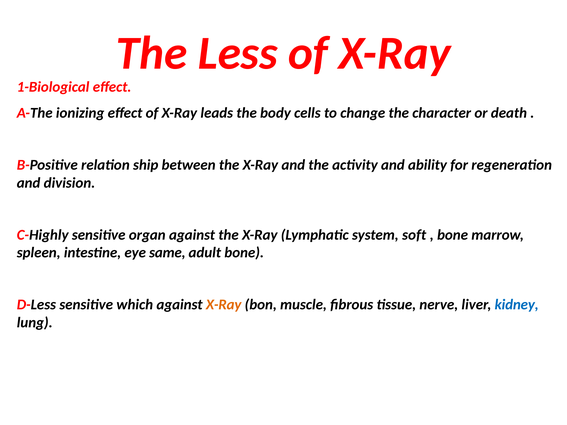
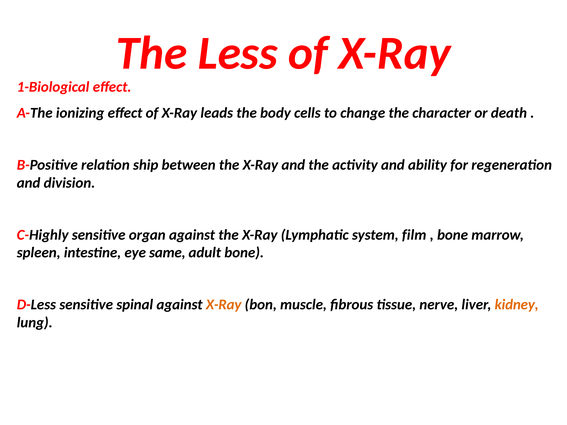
soft: soft -> film
which: which -> spinal
kidney colour: blue -> orange
